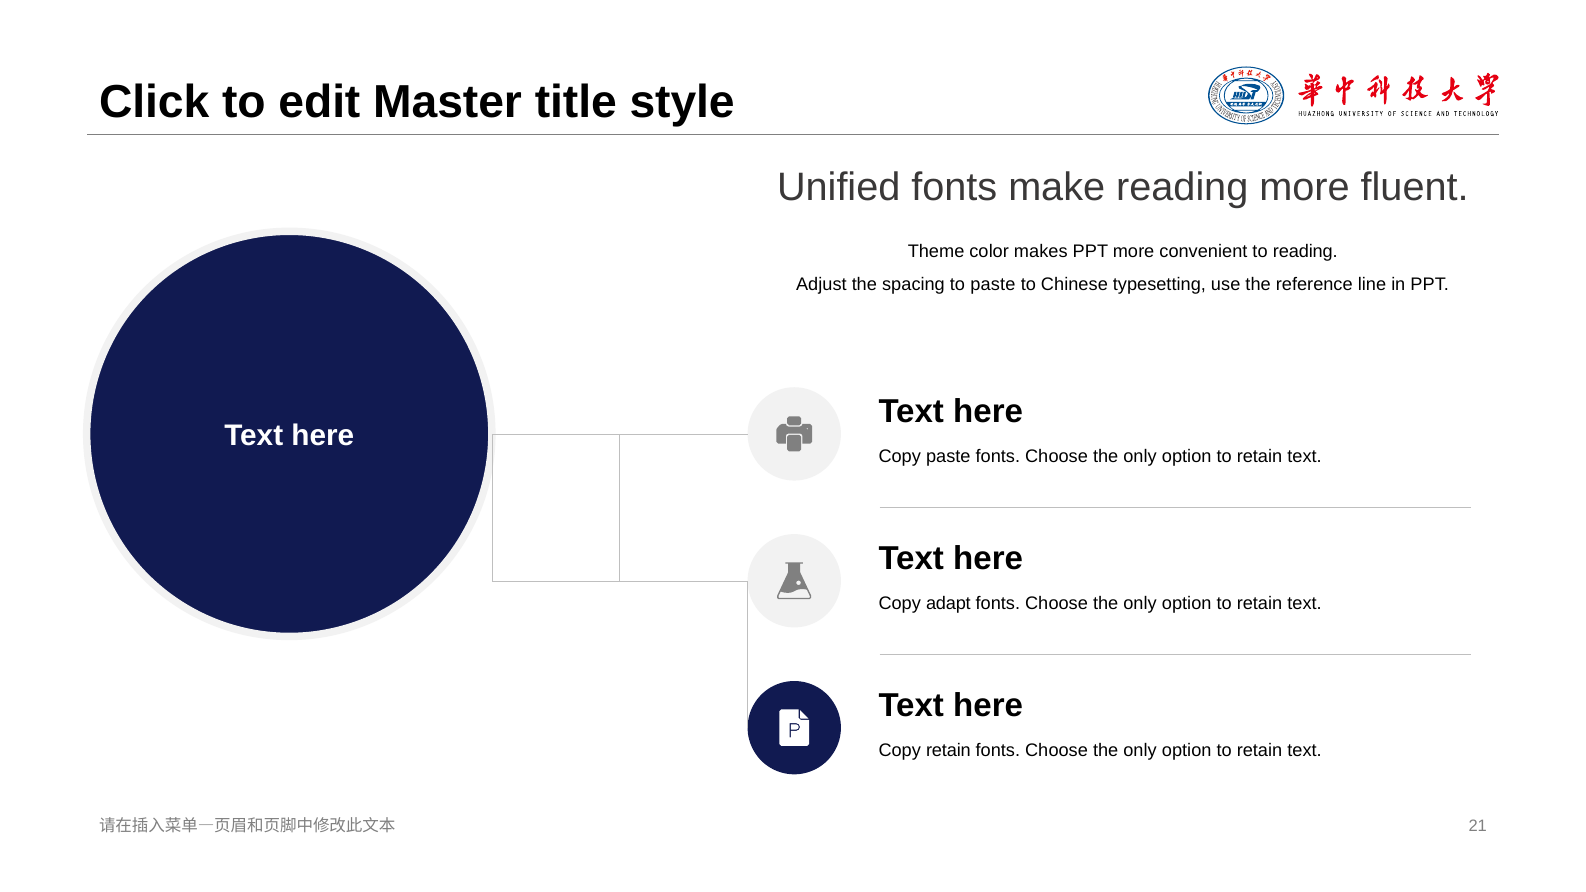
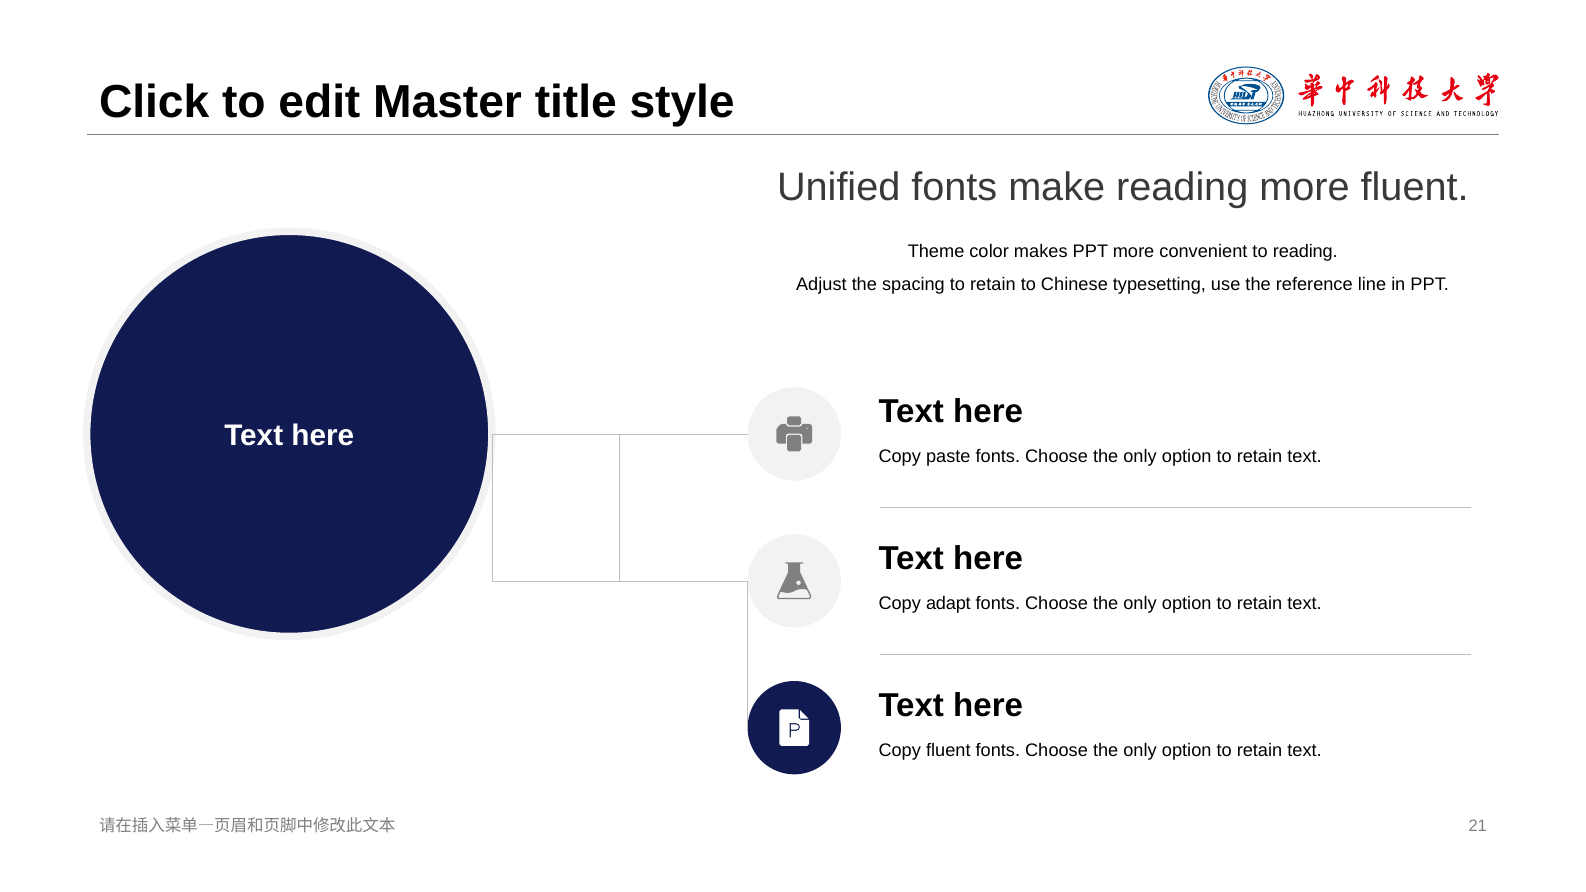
spacing to paste: paste -> retain
Copy retain: retain -> fluent
